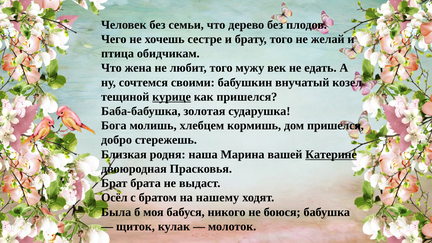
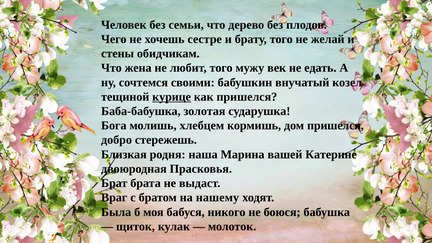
птица: птица -> стены
Катерине underline: present -> none
Осёл: Осёл -> Враг
